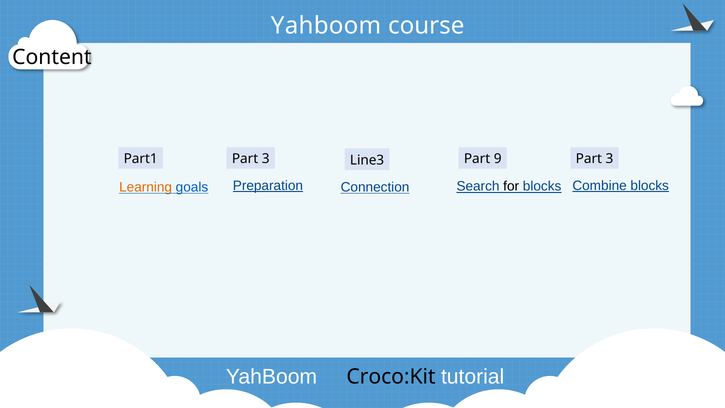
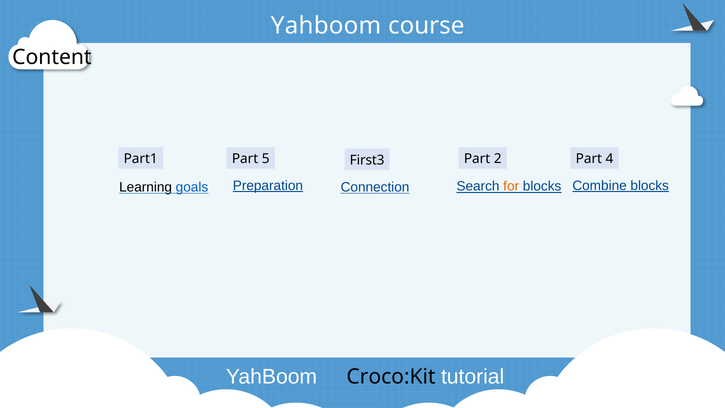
3 at (266, 159): 3 -> 5
9: 9 -> 2
3 at (609, 159): 3 -> 4
Line3: Line3 -> First3
for colour: black -> orange
Learning colour: orange -> black
